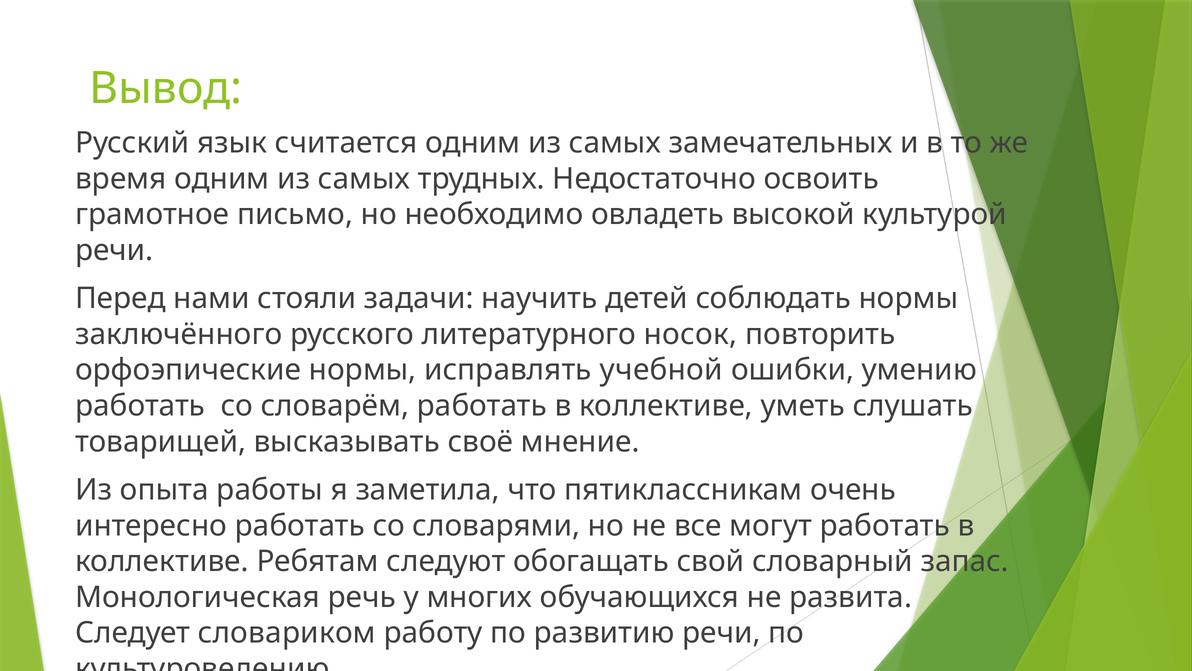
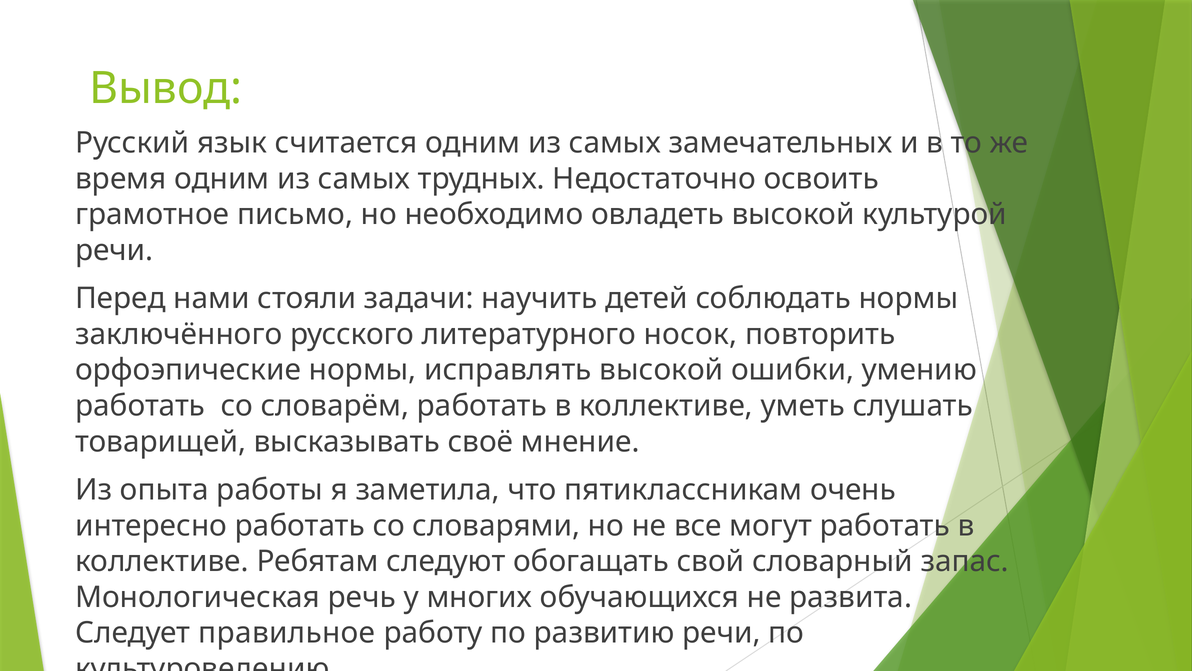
исправлять учебной: учебной -> высокой
словариком: словариком -> правильное
